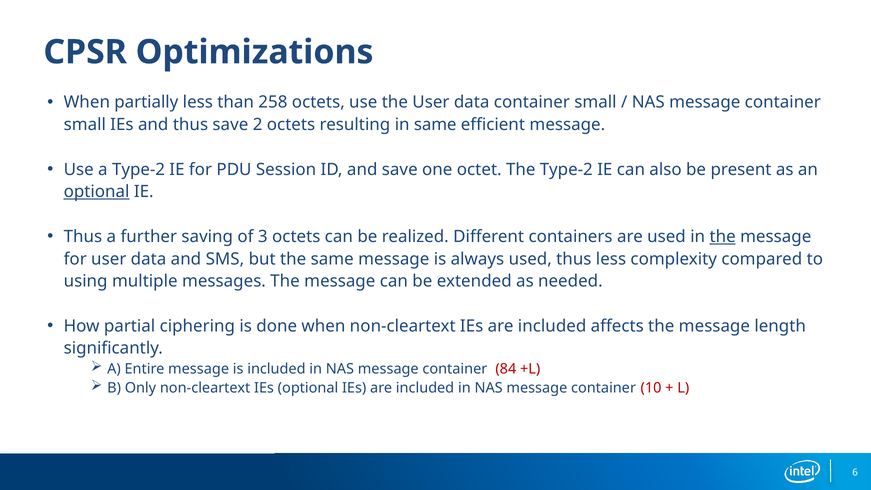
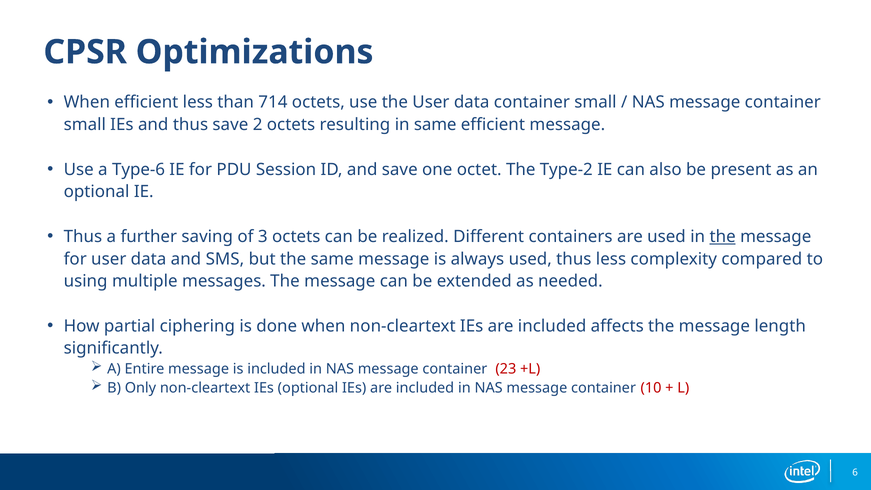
When partially: partially -> efficient
258: 258 -> 714
a Type-2: Type-2 -> Type-6
optional at (97, 192) underline: present -> none
84: 84 -> 23
